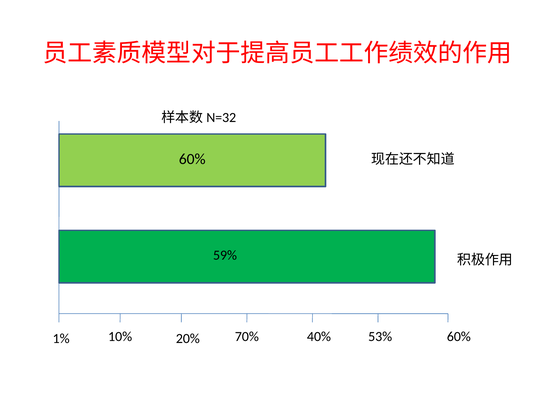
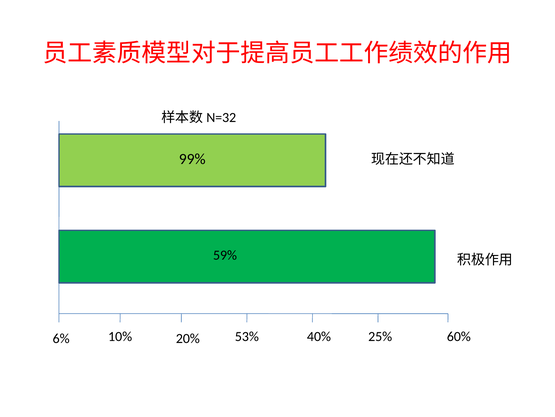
60% at (192, 159): 60% -> 99%
1%: 1% -> 6%
70%: 70% -> 53%
53%: 53% -> 25%
